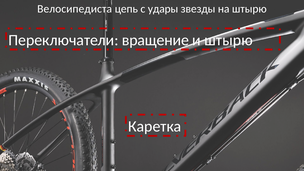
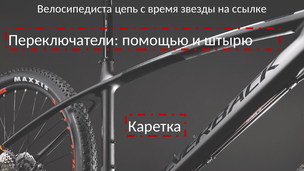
удары: удары -> время
на штырю: штырю -> ссылке
вращение: вращение -> помощью
